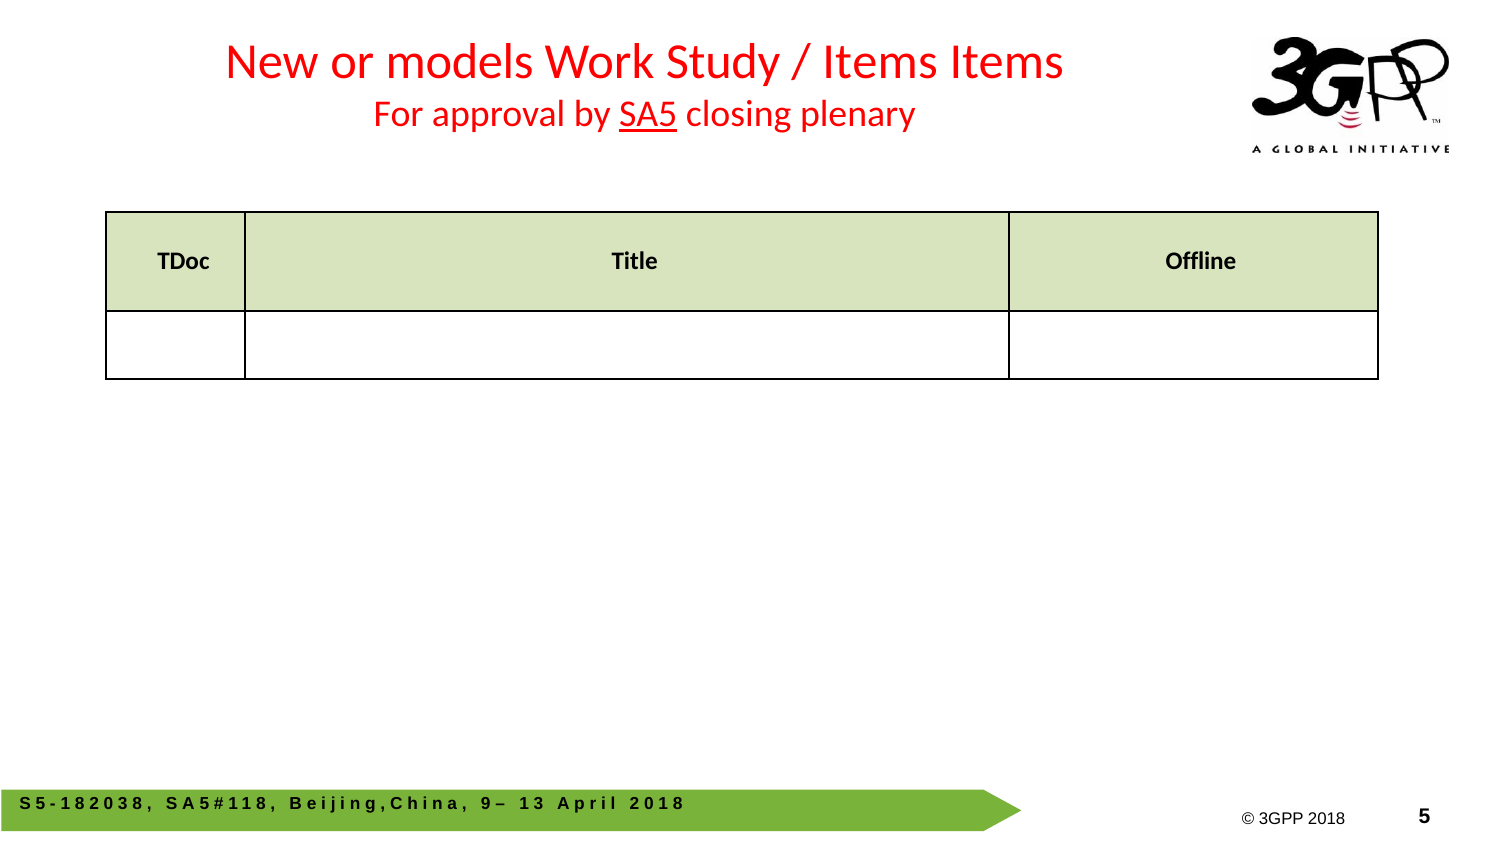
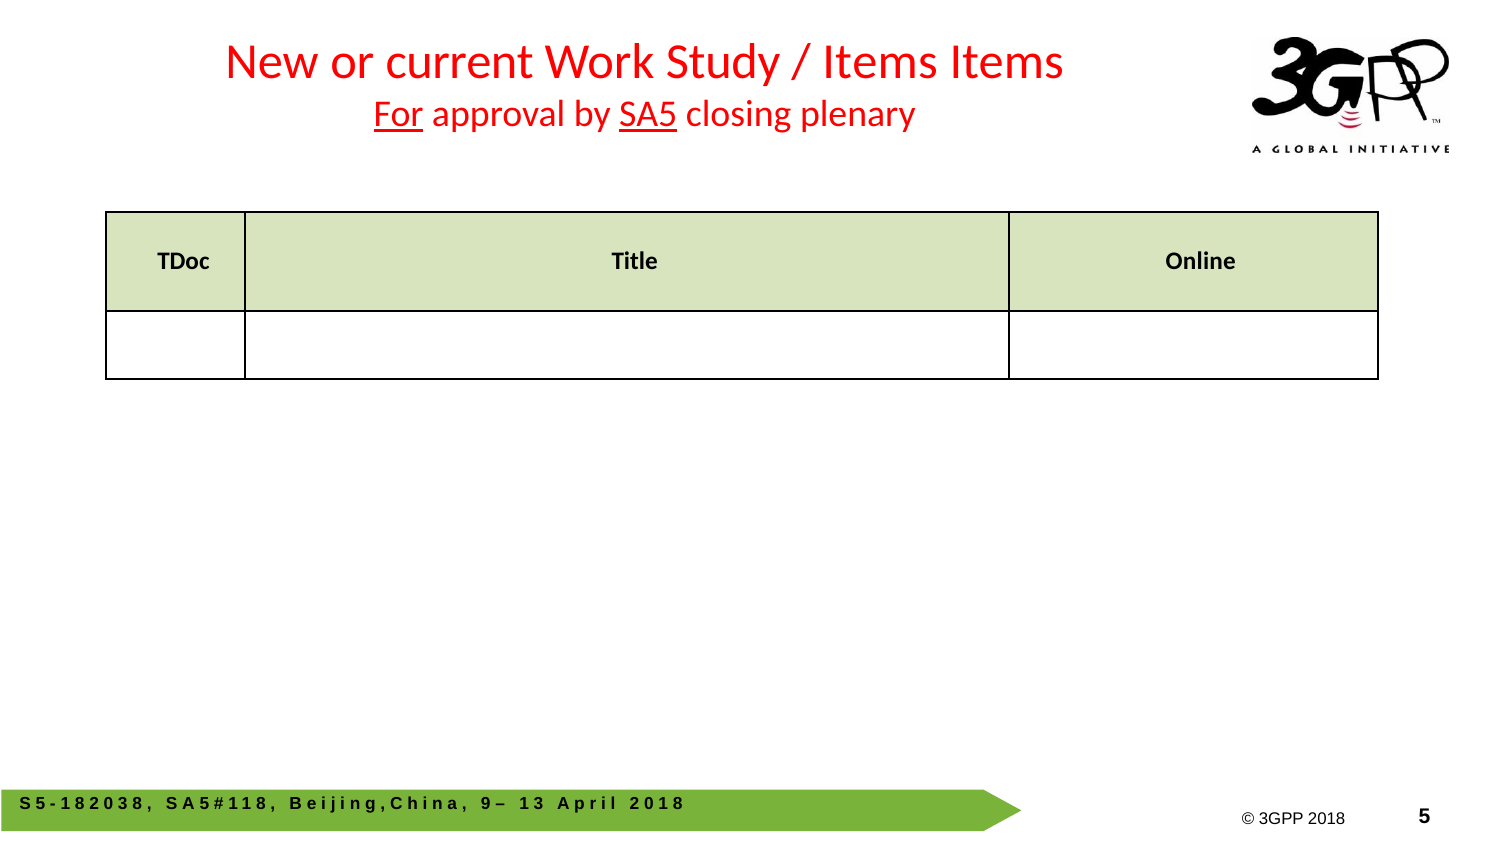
models: models -> current
For underline: none -> present
Offline: Offline -> Online
